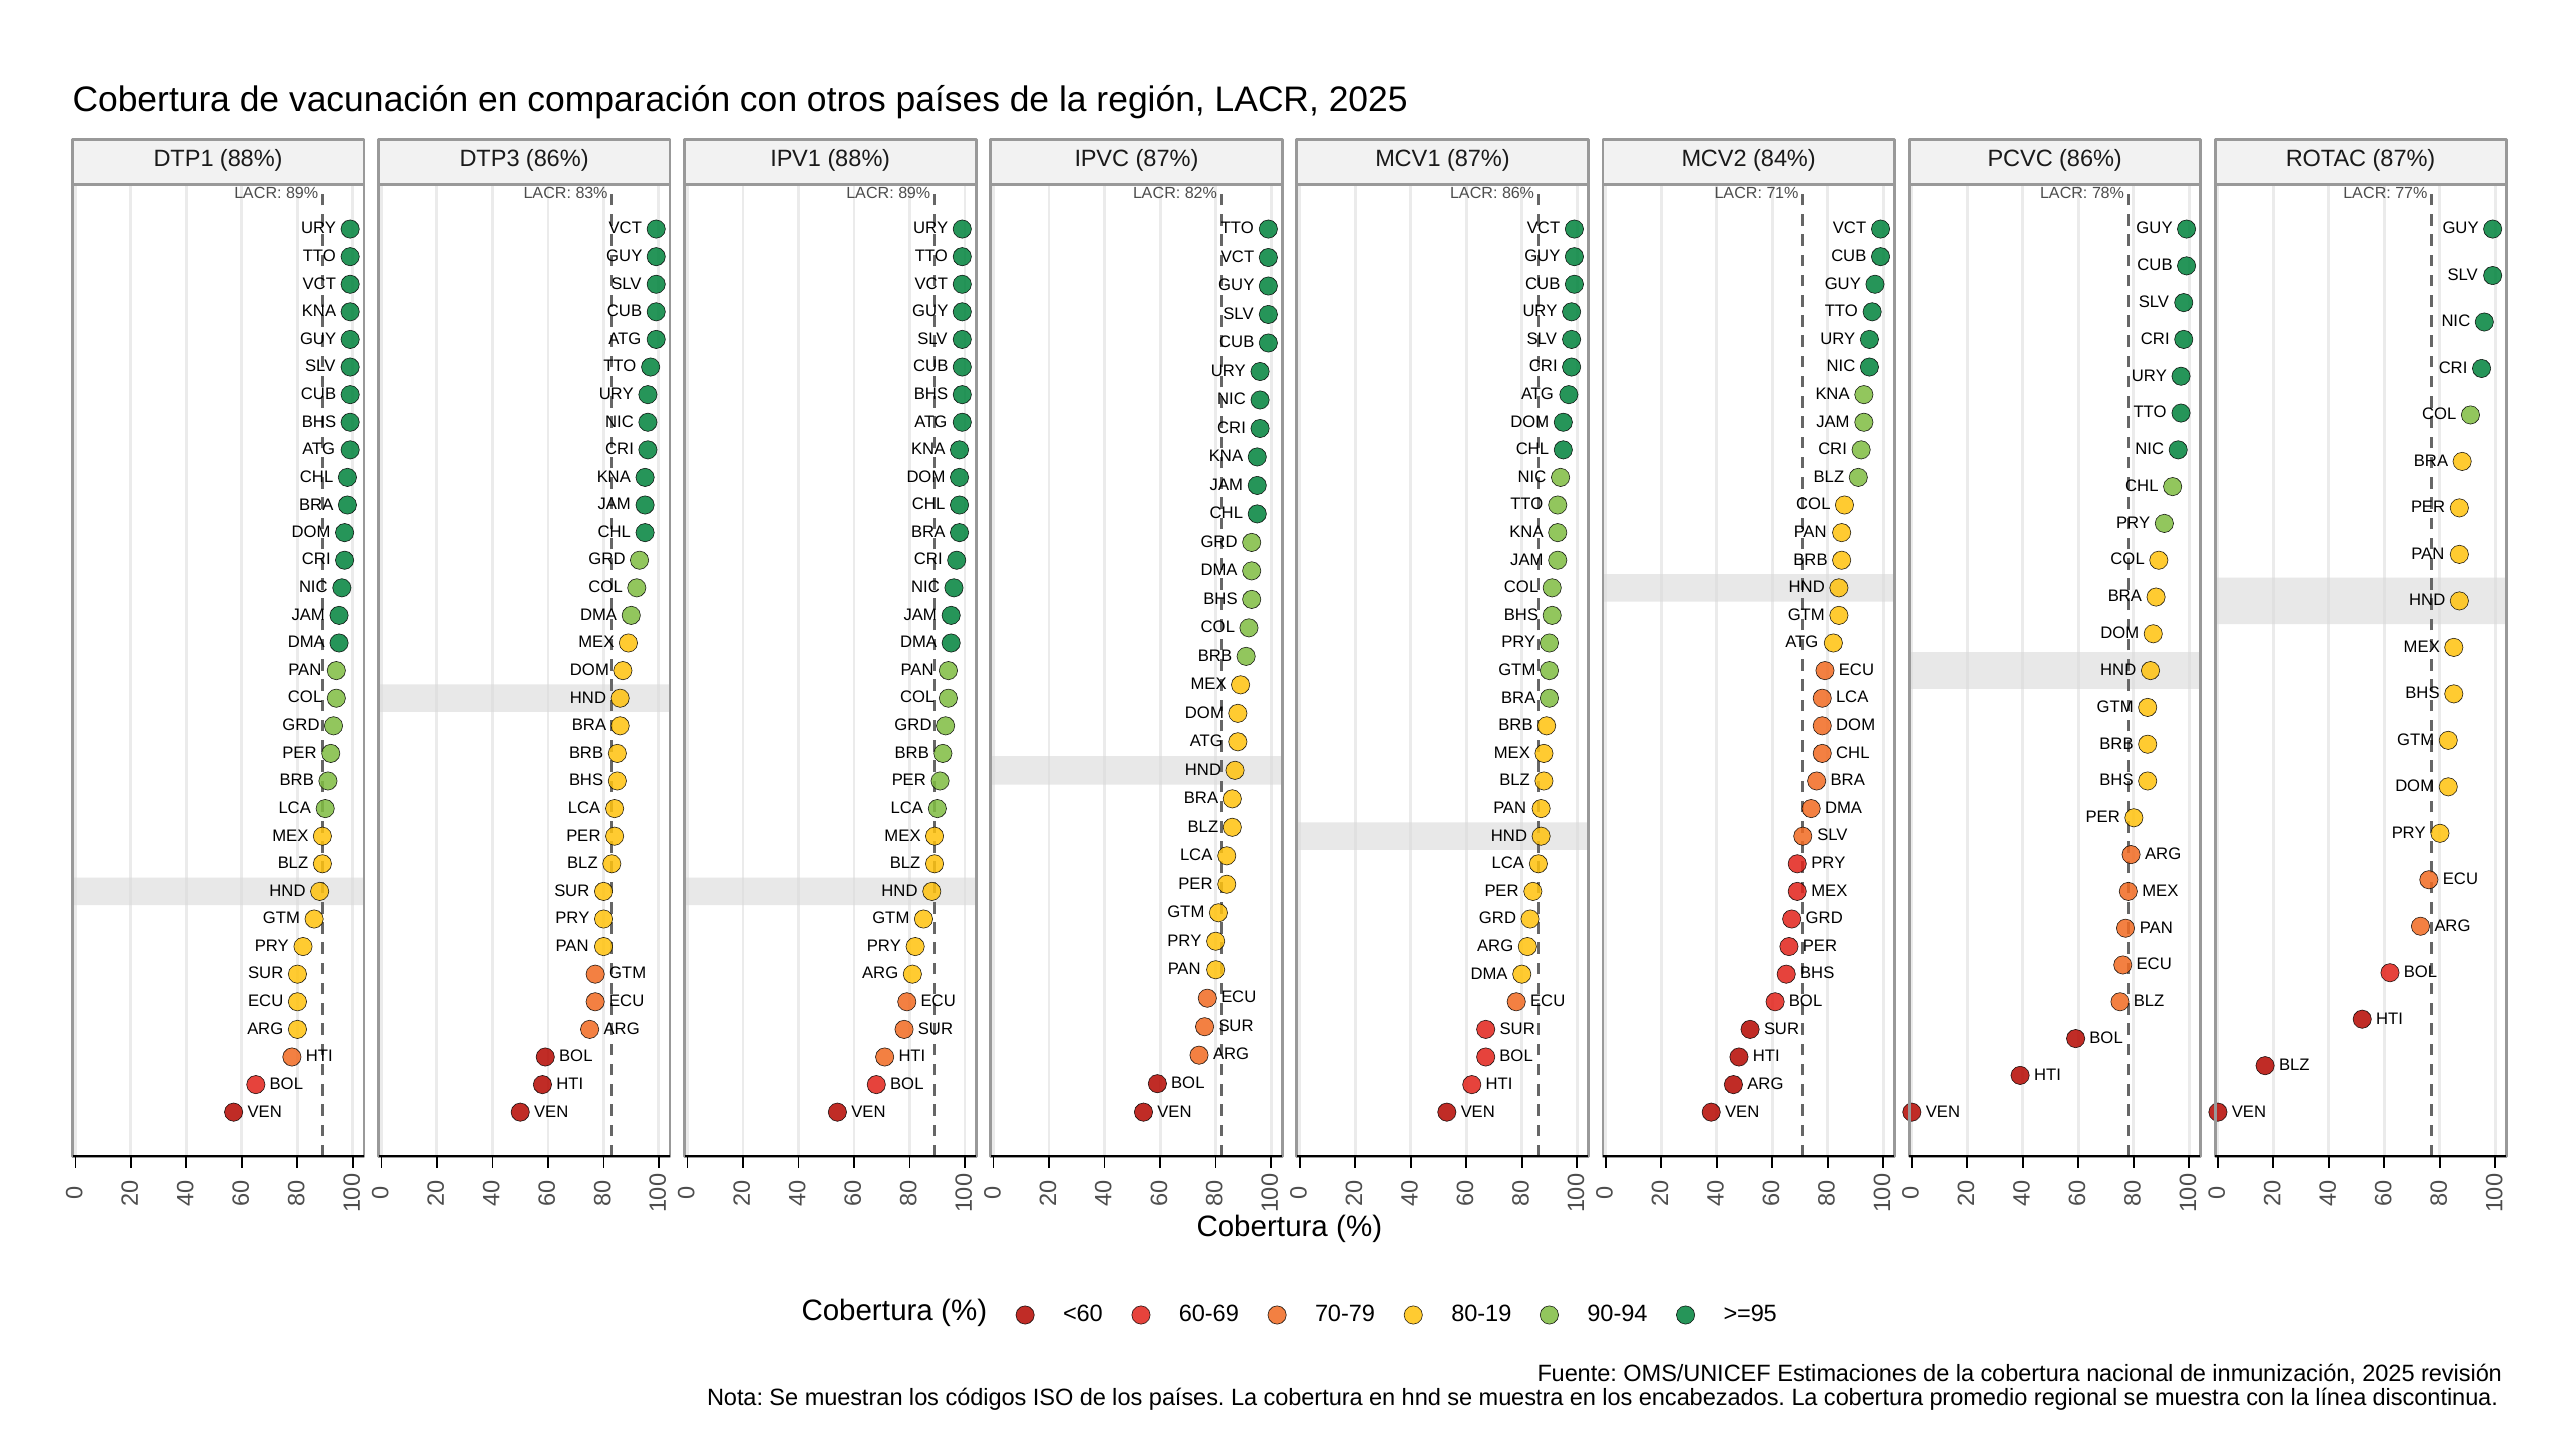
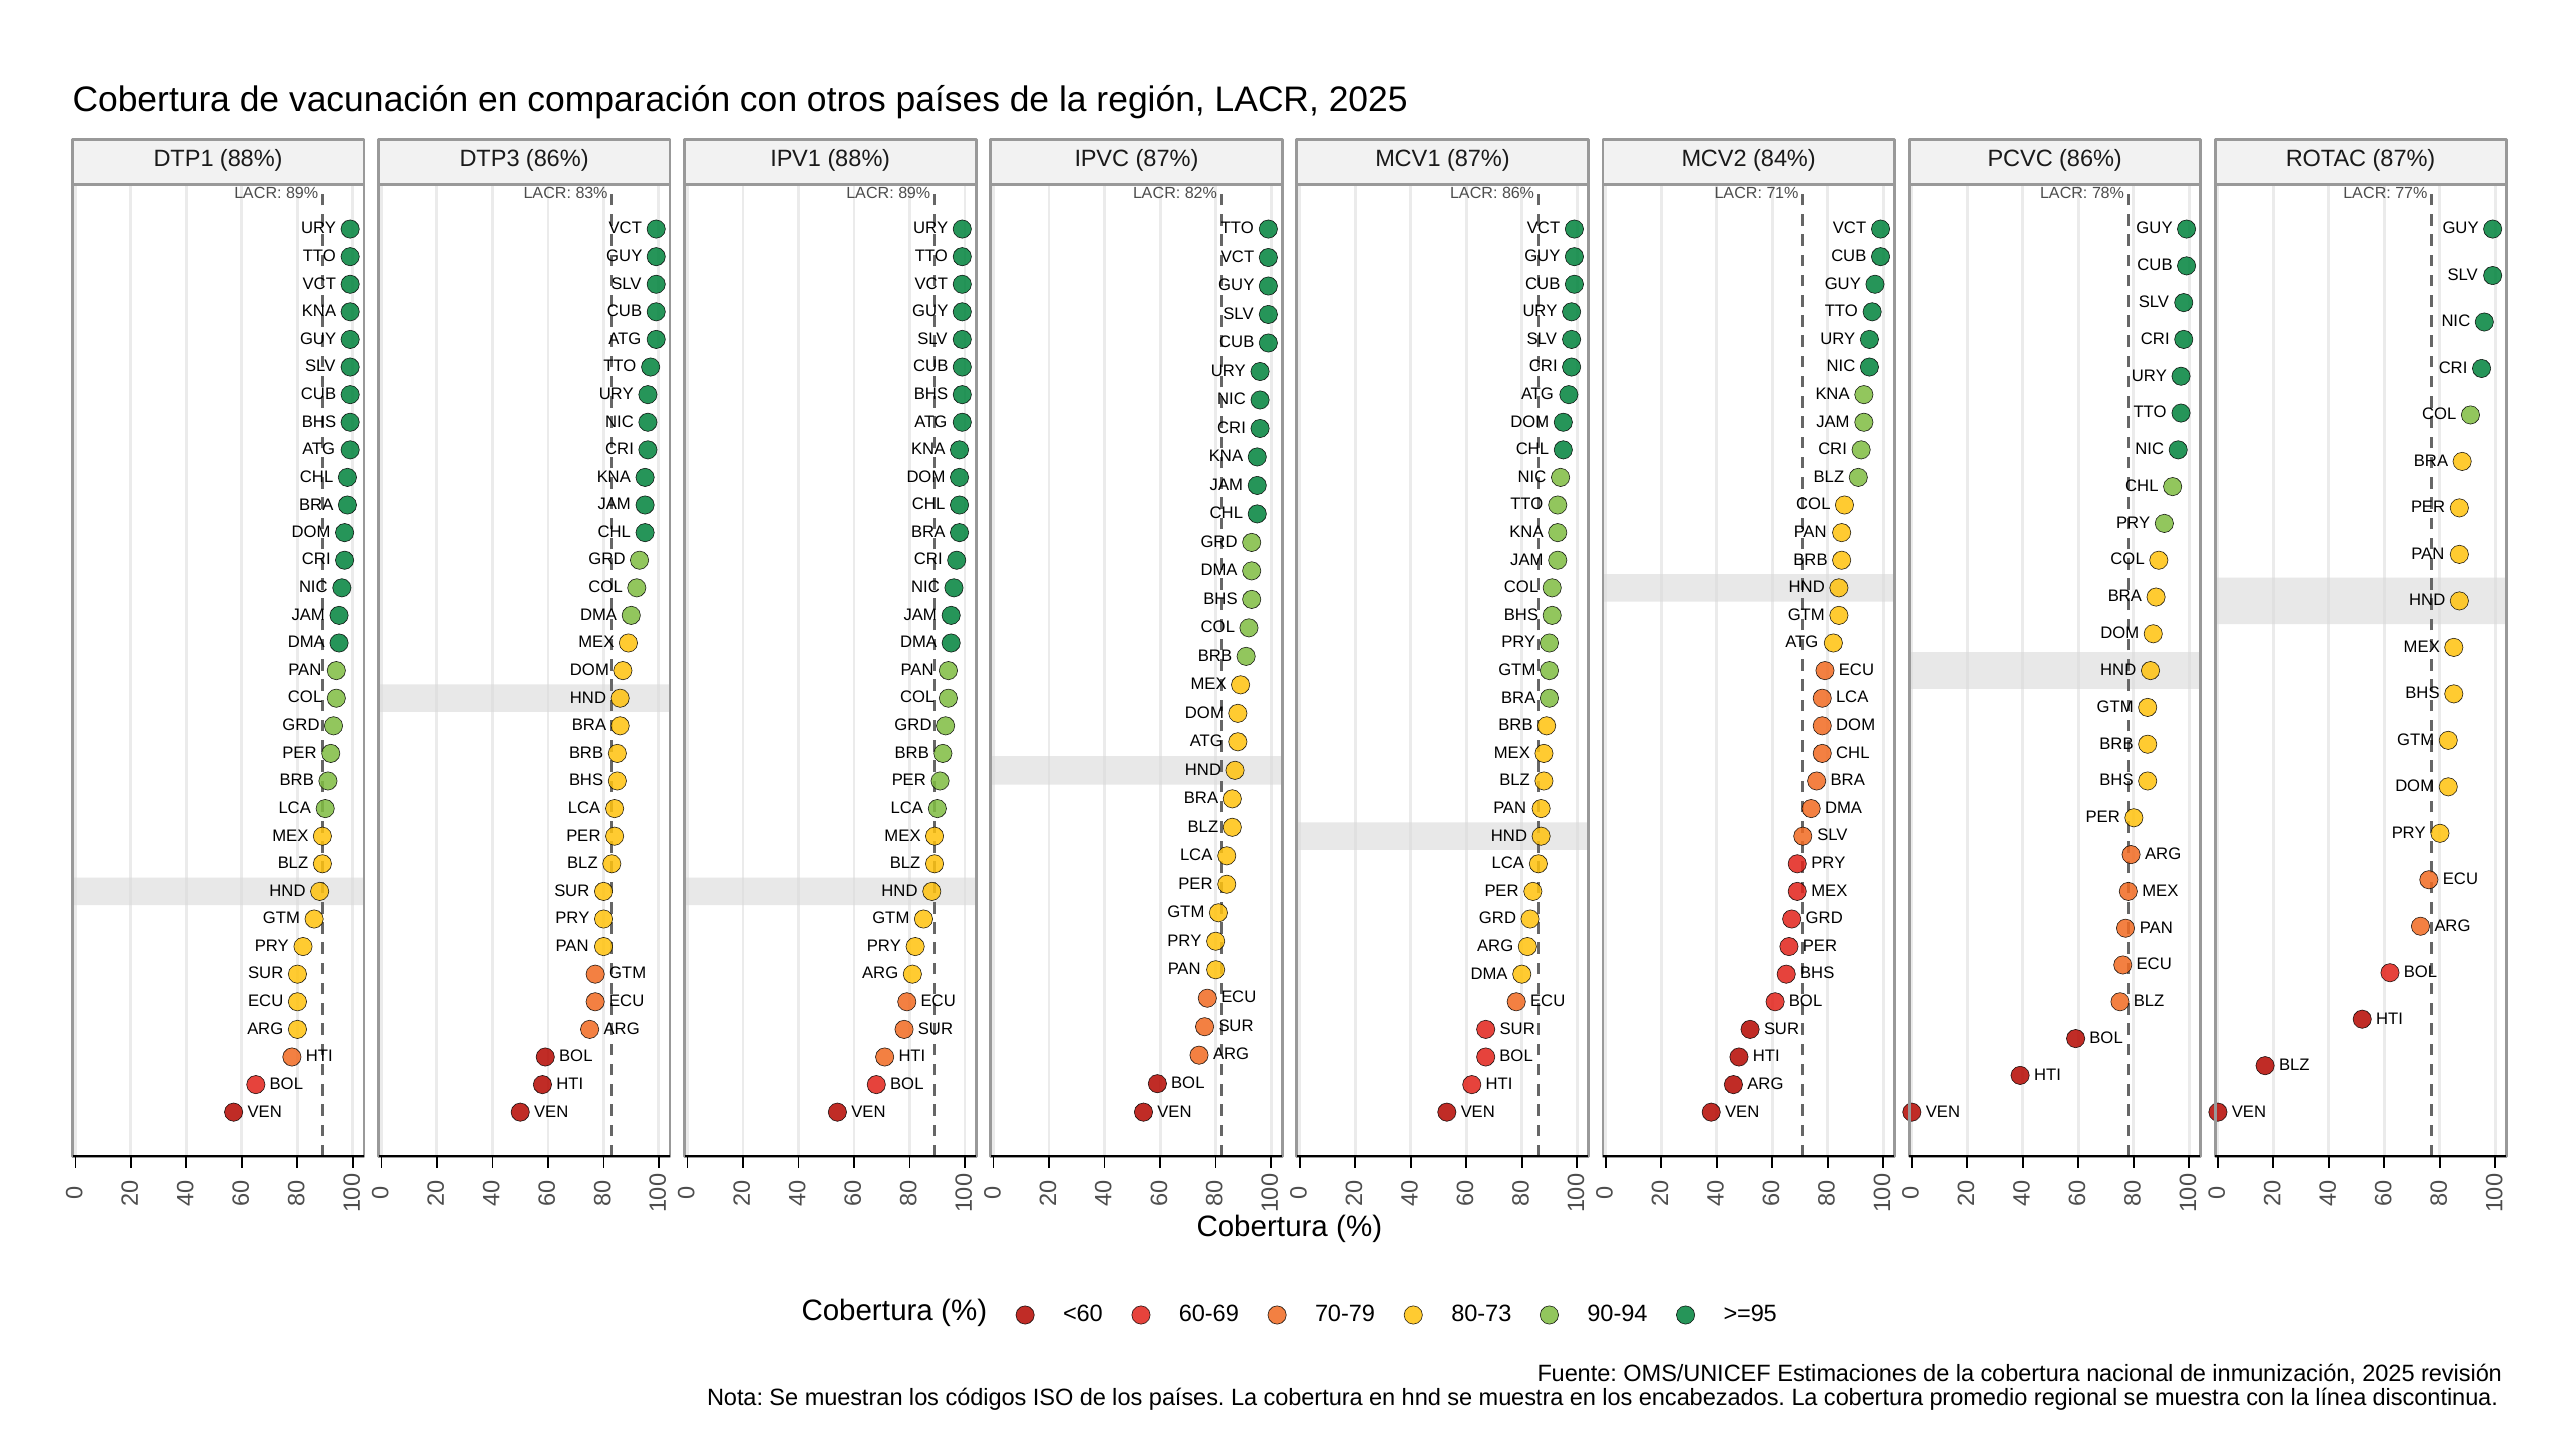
80-19: 80-19 -> 80-73
